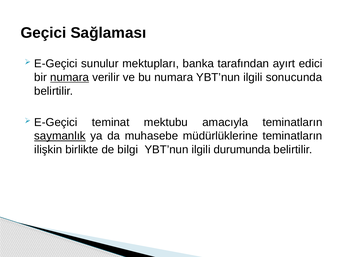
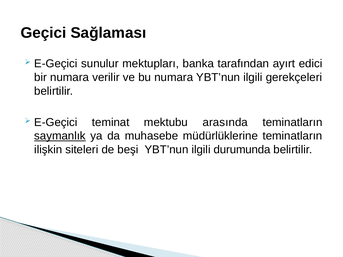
numara at (70, 77) underline: present -> none
sonucunda: sonucunda -> gerekçeleri
amacıyla: amacıyla -> arasında
birlikte: birlikte -> siteleri
bilgi: bilgi -> beşi
